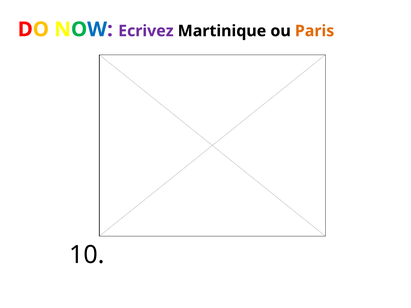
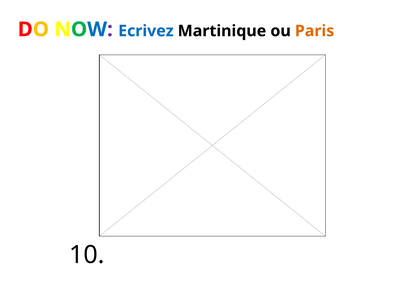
Ecrivez colour: purple -> blue
